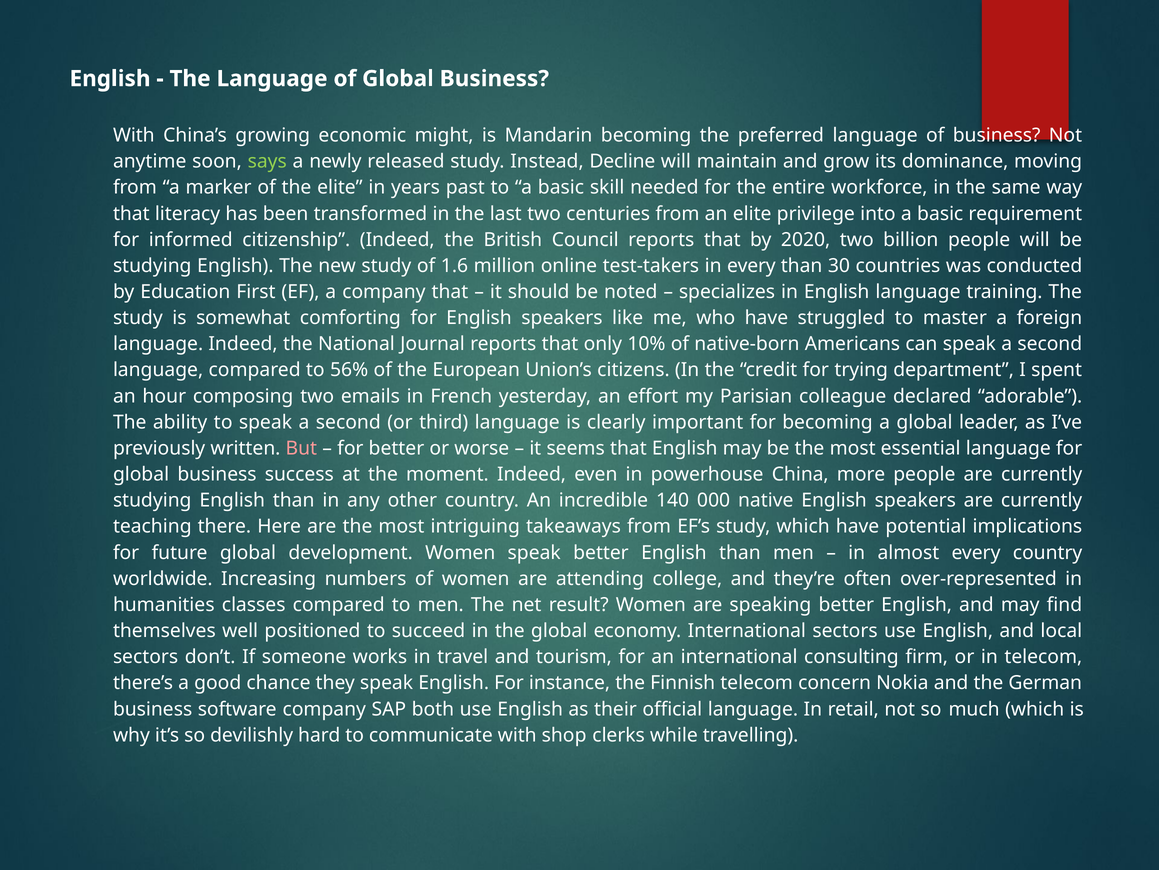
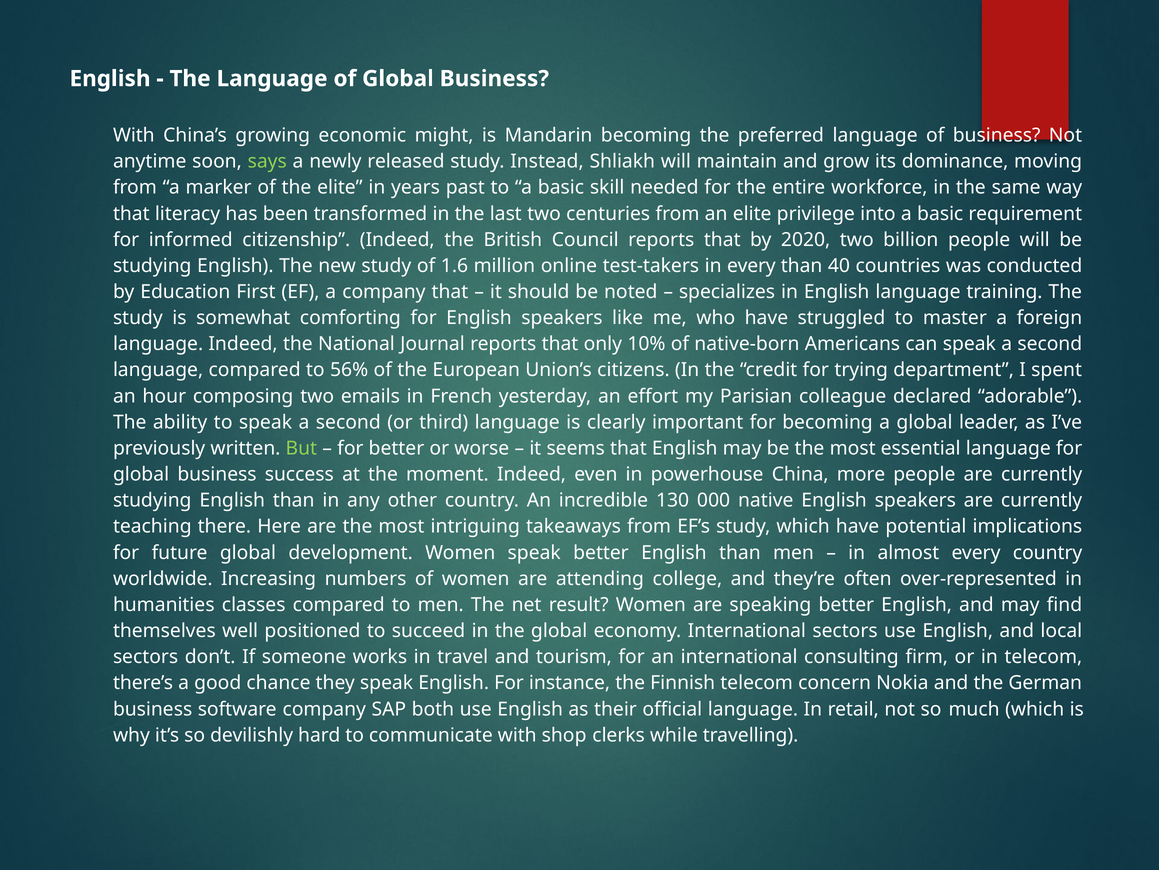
Decline: Decline -> Shliakh
30: 30 -> 40
But colour: pink -> light green
140: 140 -> 130
